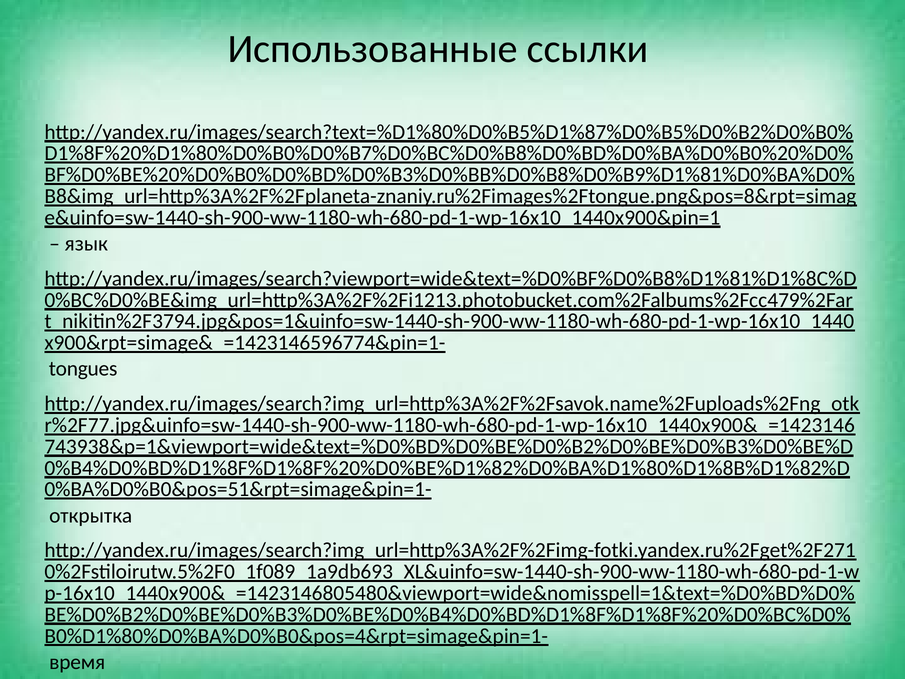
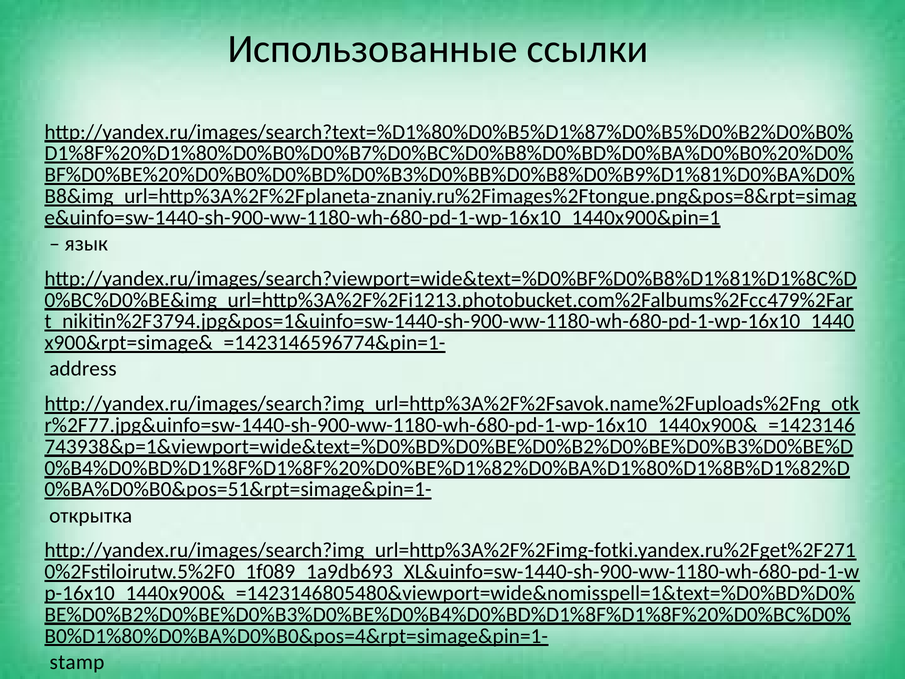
tongues: tongues -> address
время: время -> stamp
